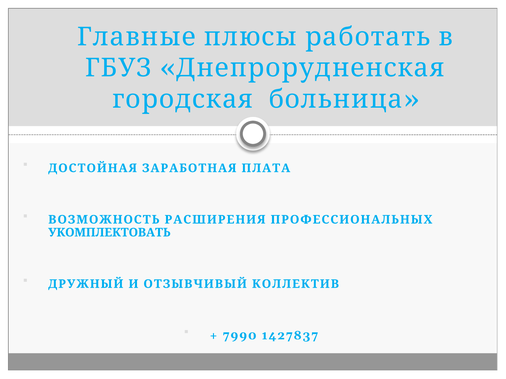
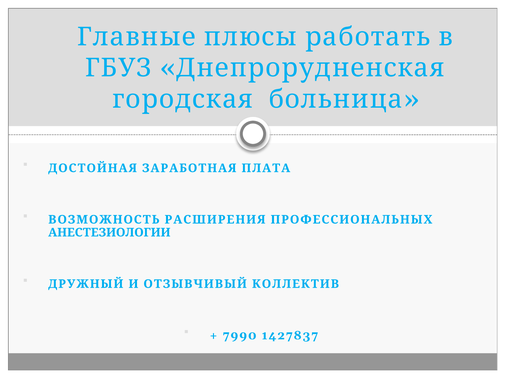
УКОМПЛЕКТОВАТЬ: УКОМПЛЕКТОВАТЬ -> АНЕСТЕЗИОЛОГИИ
